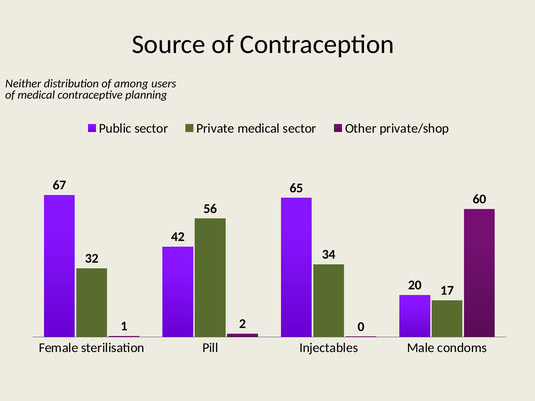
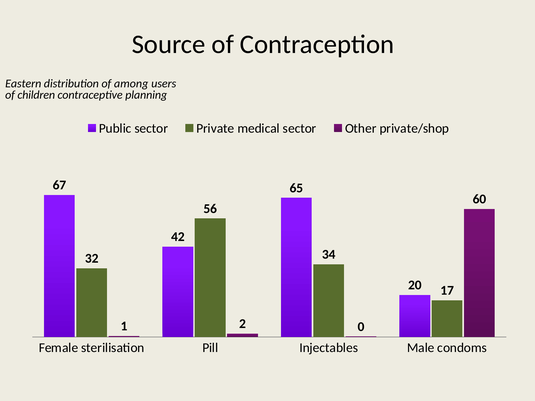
Neither: Neither -> Eastern
of medical: medical -> children
